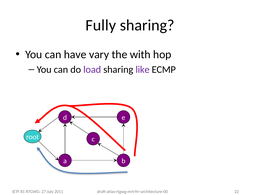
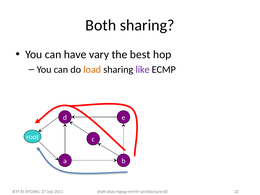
Fully: Fully -> Both
with: with -> best
load colour: purple -> orange
